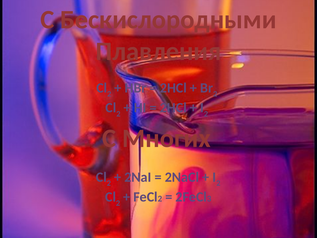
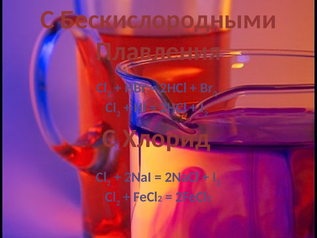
Многих: Многих -> Хлорид
